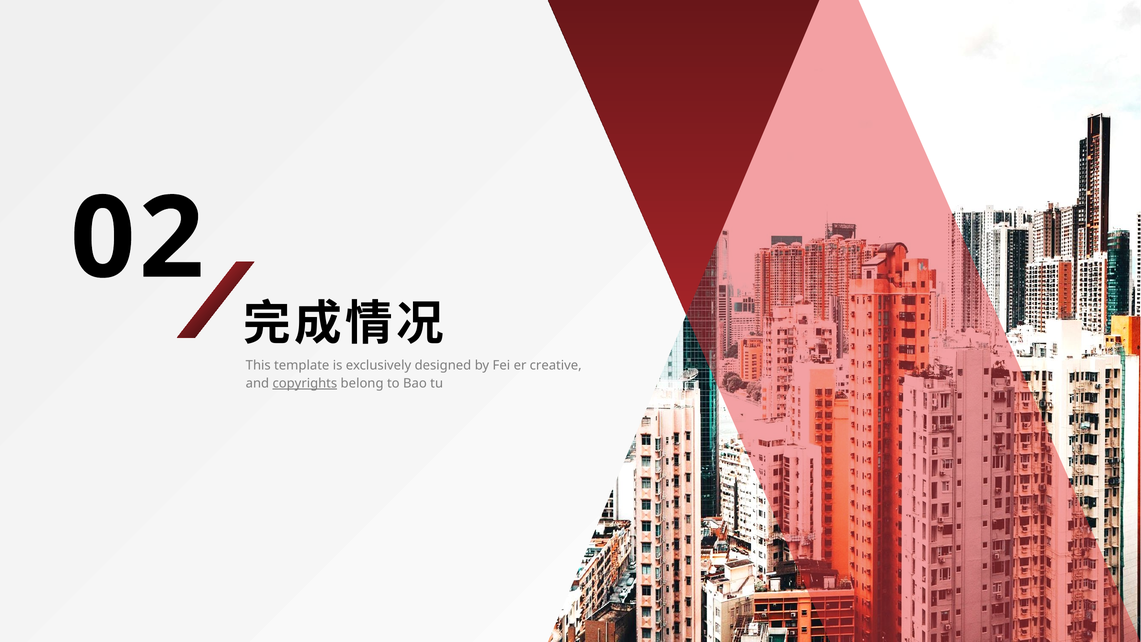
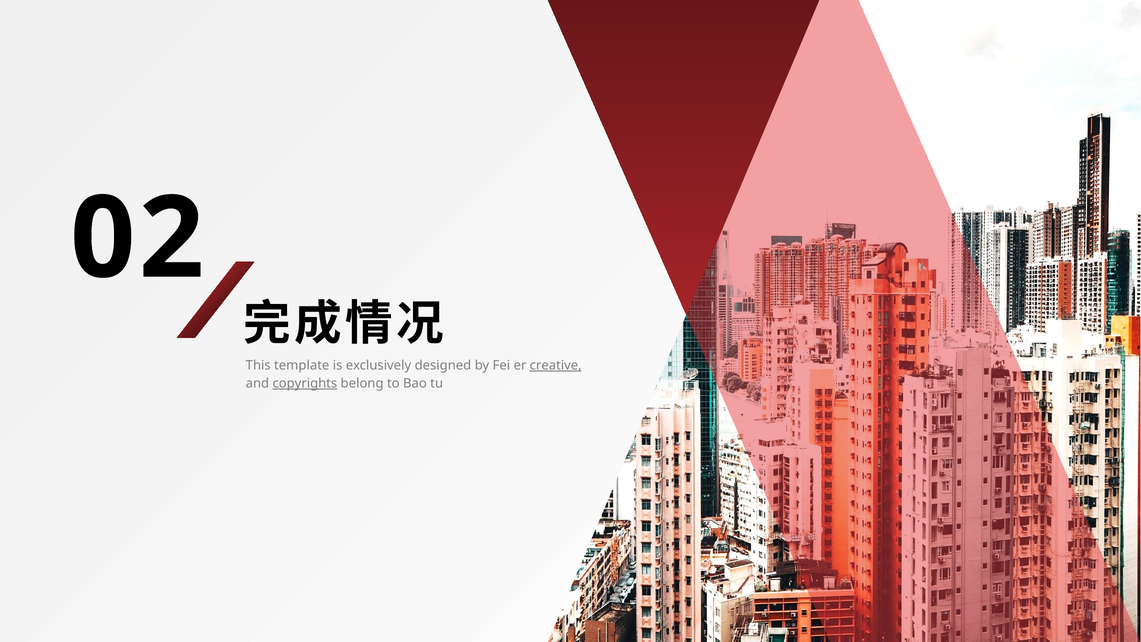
creative underline: none -> present
